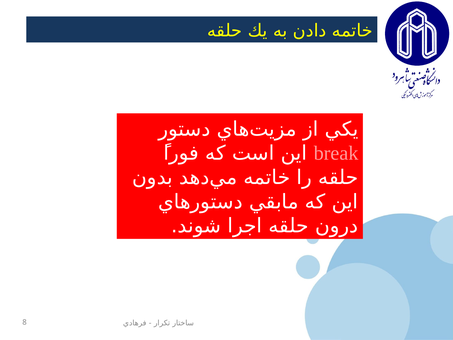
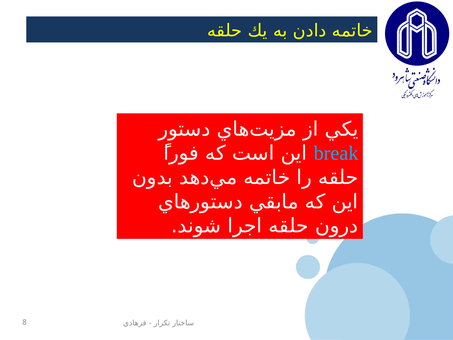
break colour: pink -> light blue
